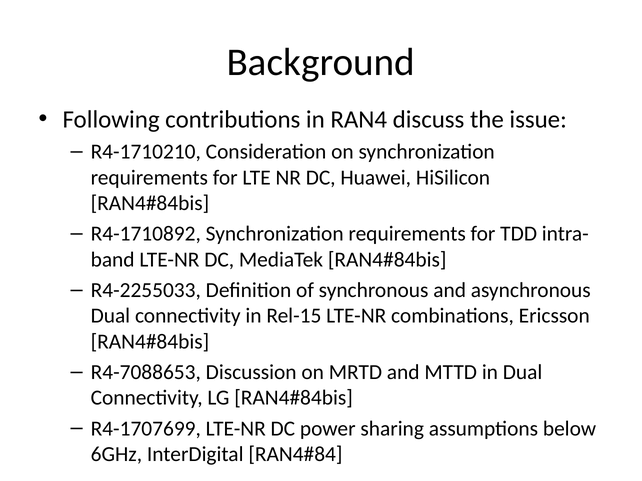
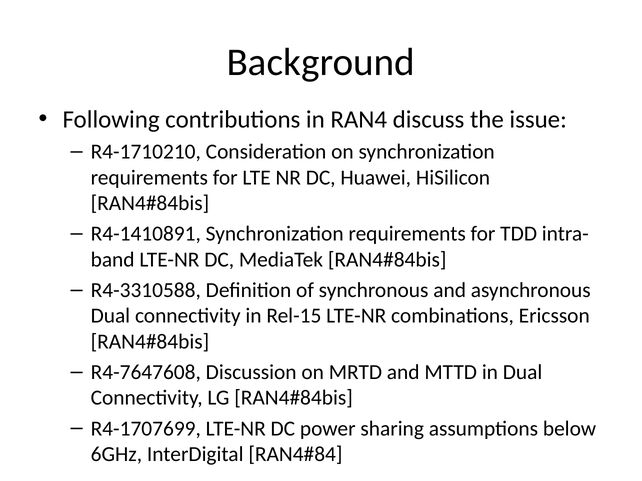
R4-1710892: R4-1710892 -> R4-1410891
R4-2255033: R4-2255033 -> R4-3310588
R4-7088653: R4-7088653 -> R4-7647608
